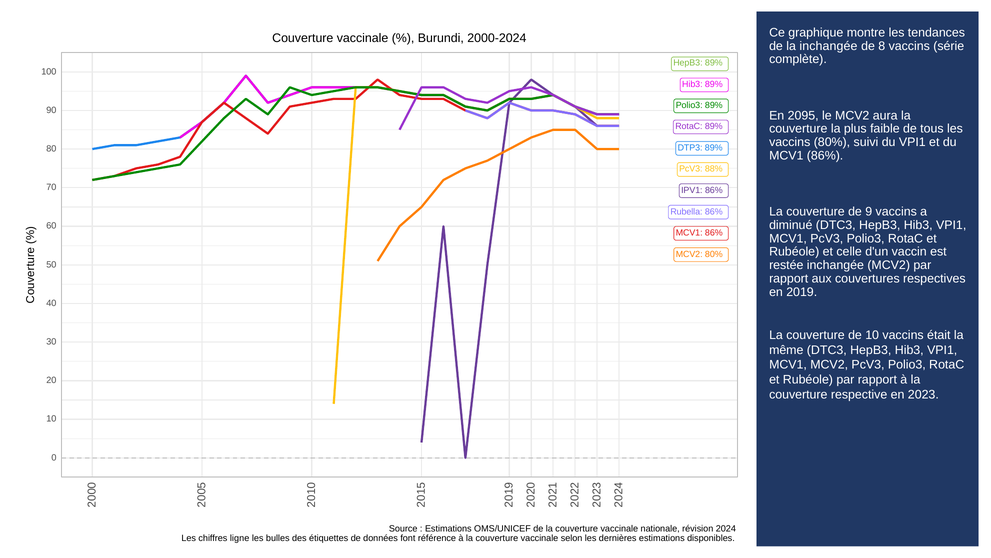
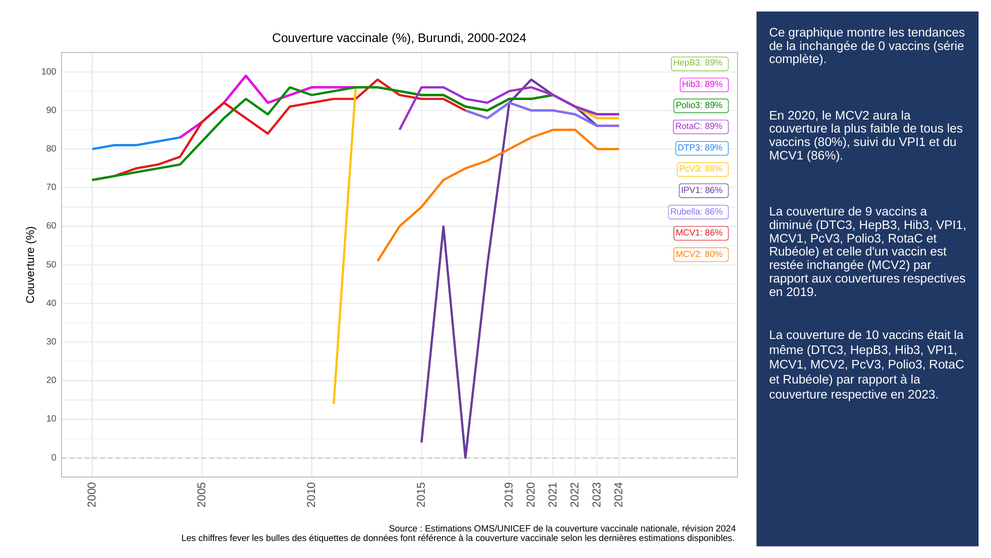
de 8: 8 -> 0
2095: 2095 -> 2020
ligne: ligne -> fever
